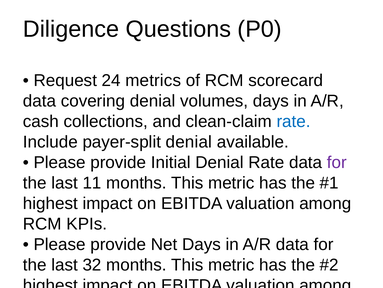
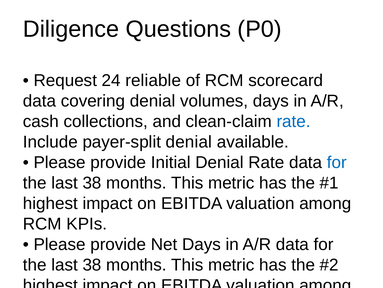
metrics: metrics -> reliable
for at (337, 162) colour: purple -> blue
11 at (92, 182): 11 -> 38
32 at (92, 264): 32 -> 38
